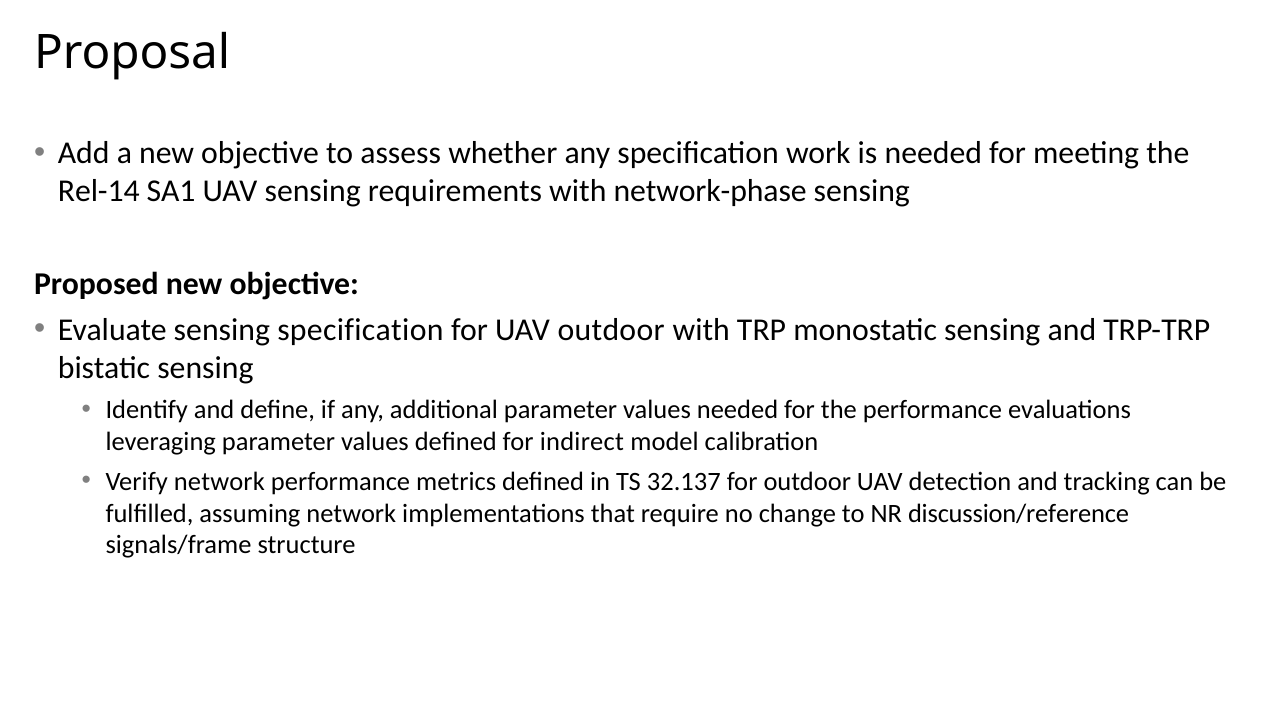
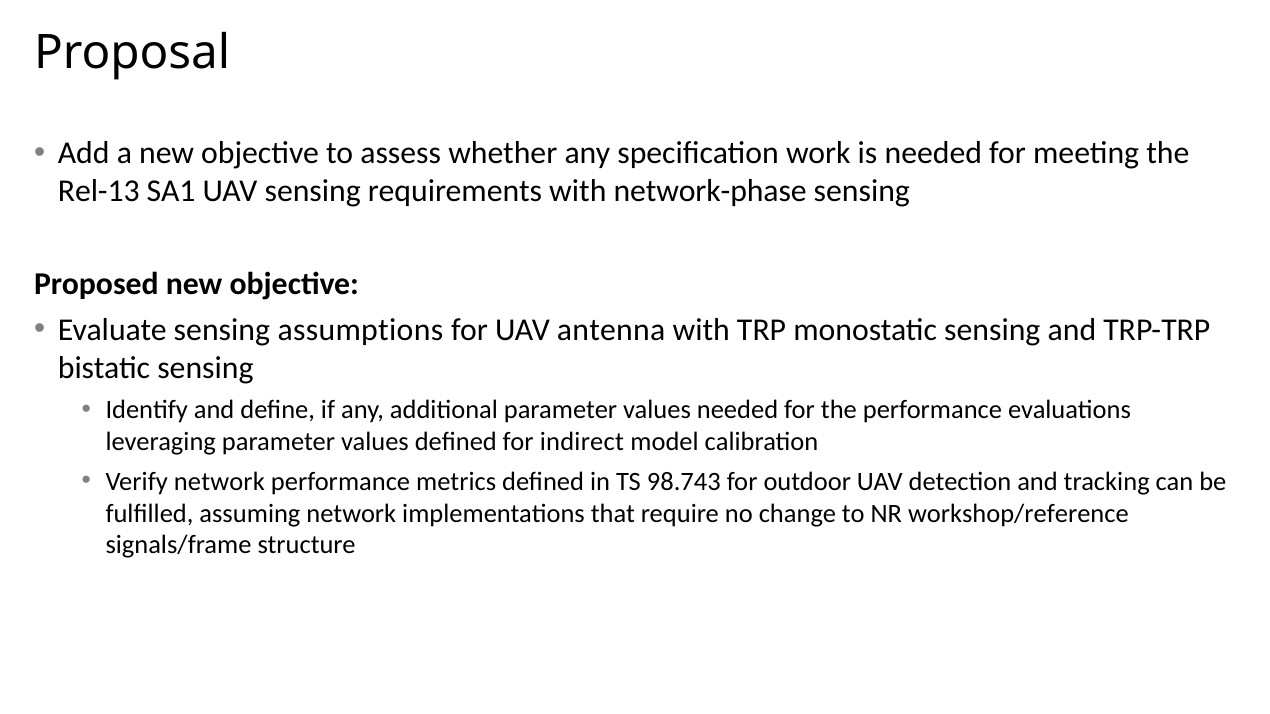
Rel-14: Rel-14 -> Rel-13
sensing specification: specification -> assumptions
UAV outdoor: outdoor -> antenna
32.137: 32.137 -> 98.743
discussion/reference: discussion/reference -> workshop/reference
